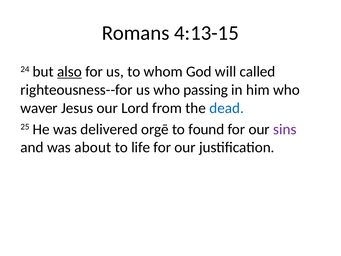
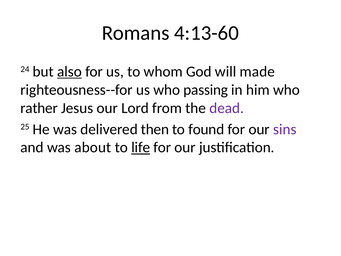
4:13-15: 4:13-15 -> 4:13-60
called: called -> made
waver: waver -> rather
dead colour: blue -> purple
orgē: orgē -> then
life underline: none -> present
